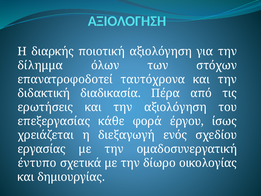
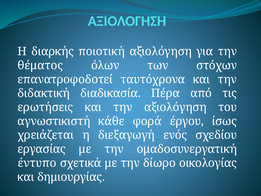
δίλημμα: δίλημμα -> θέματος
επεξεργασίας: επεξεργασίας -> αγνωστικιστή
